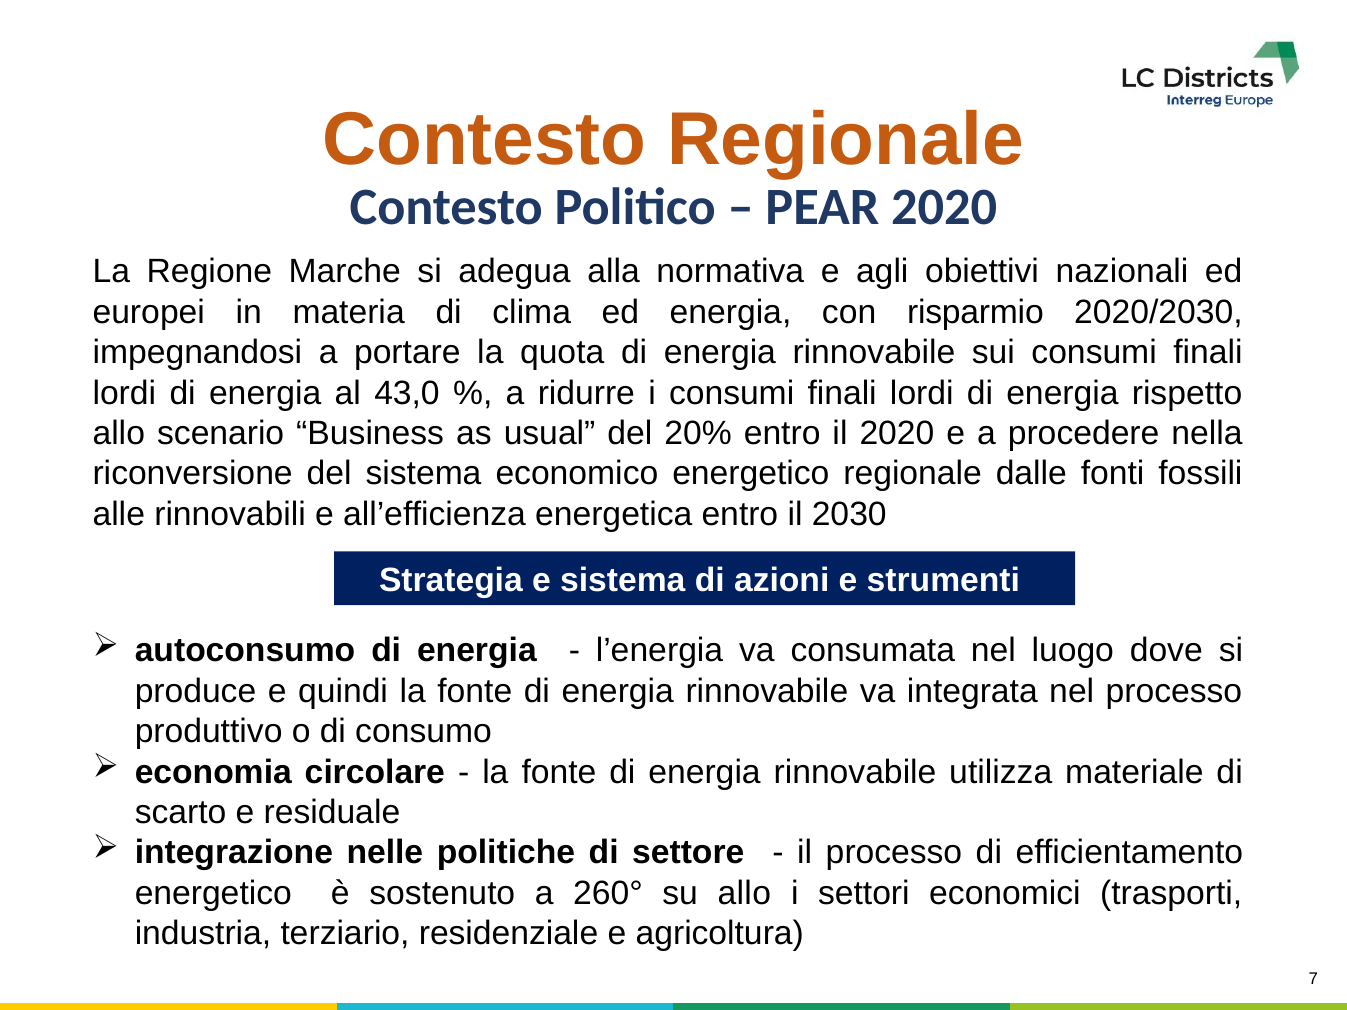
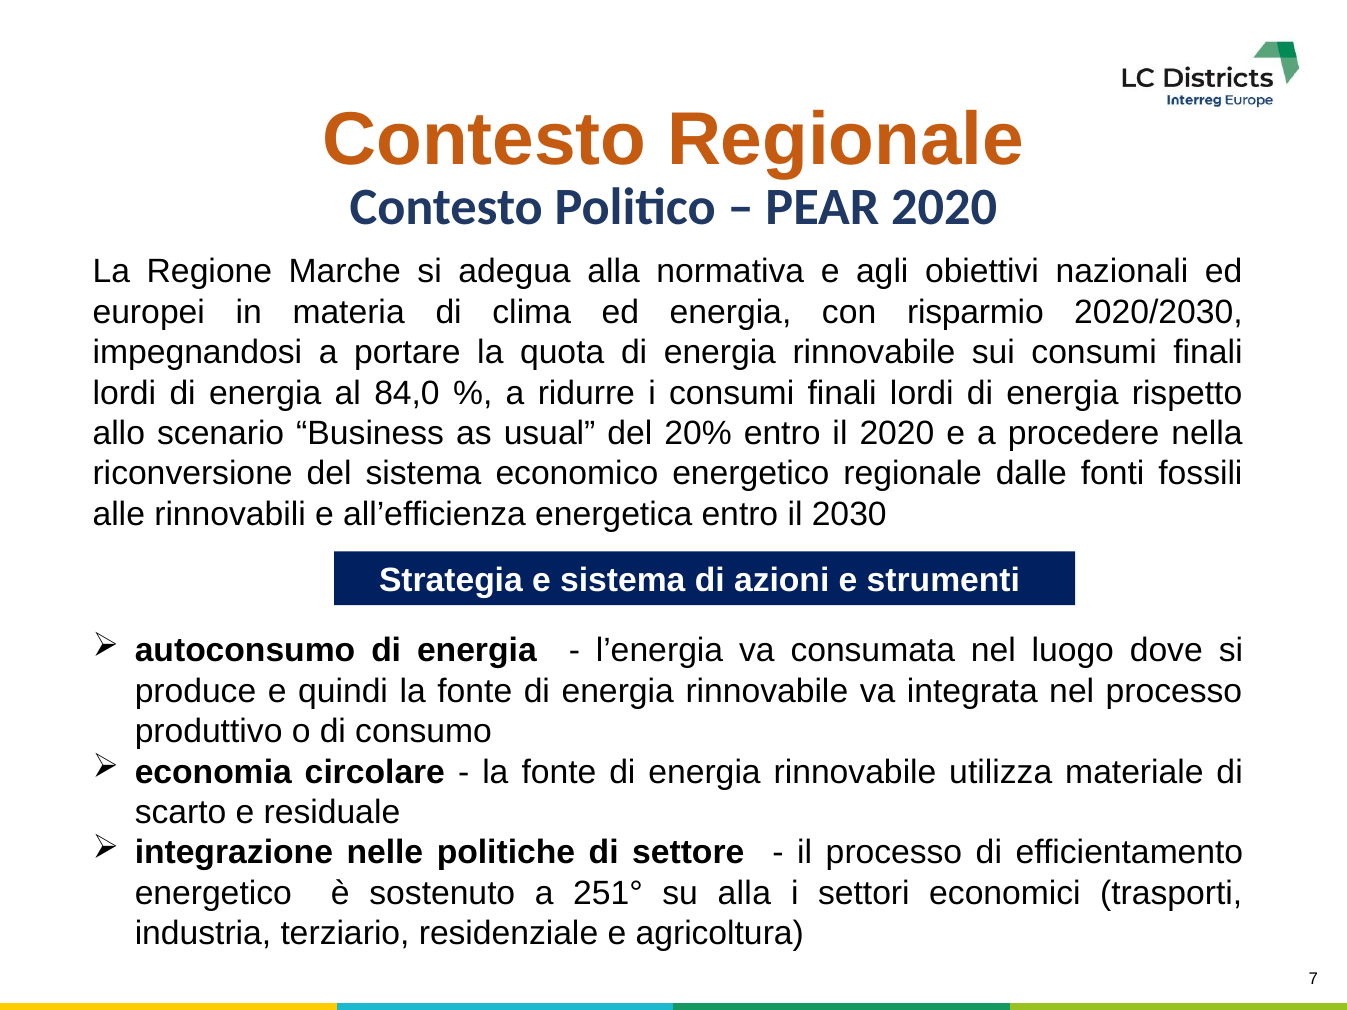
43,0: 43,0 -> 84,0
260°: 260° -> 251°
su allo: allo -> alla
